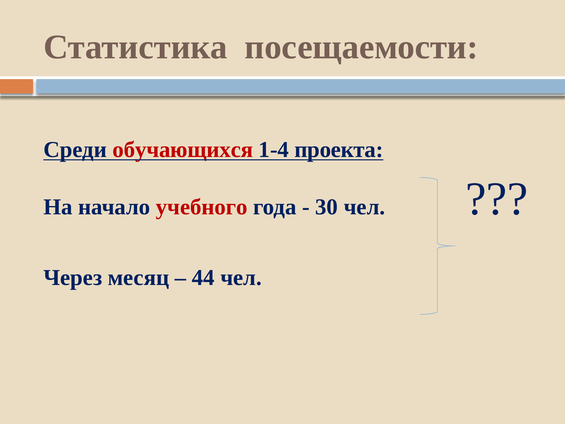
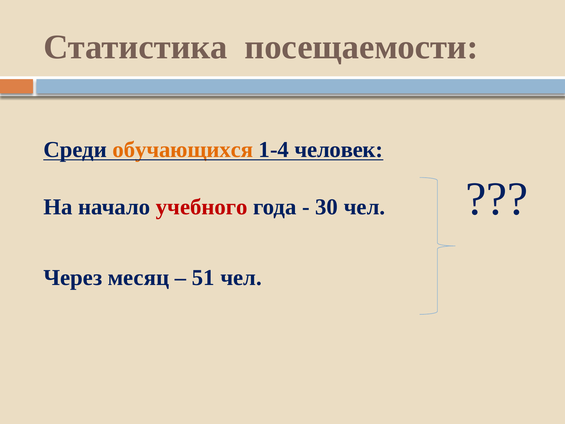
обучающихся colour: red -> orange
проекта: проекта -> человек
44: 44 -> 51
